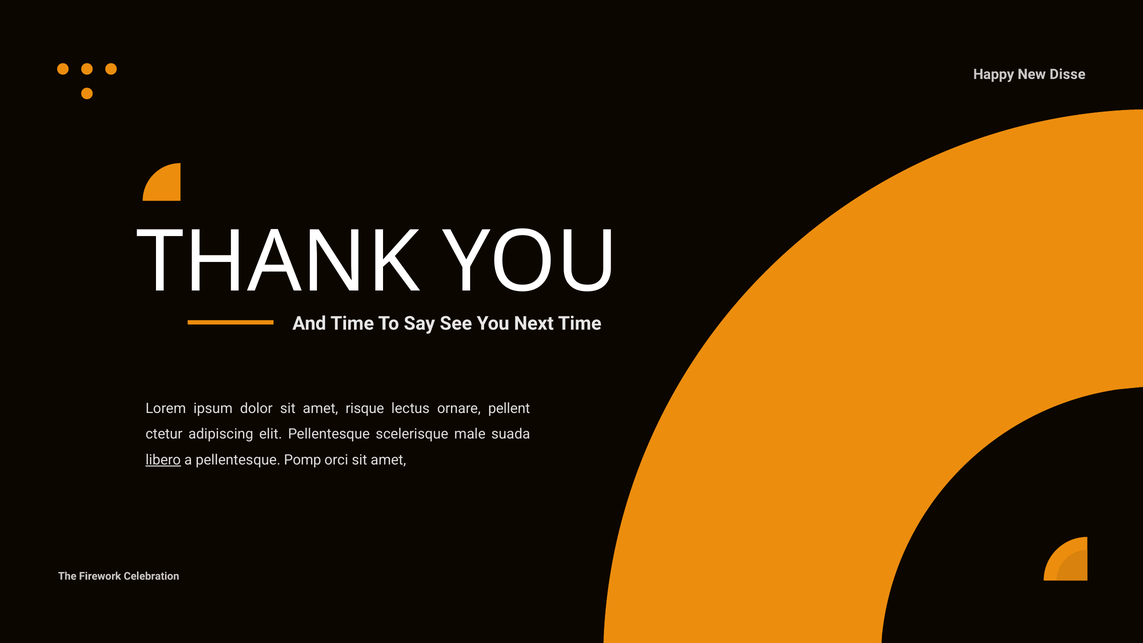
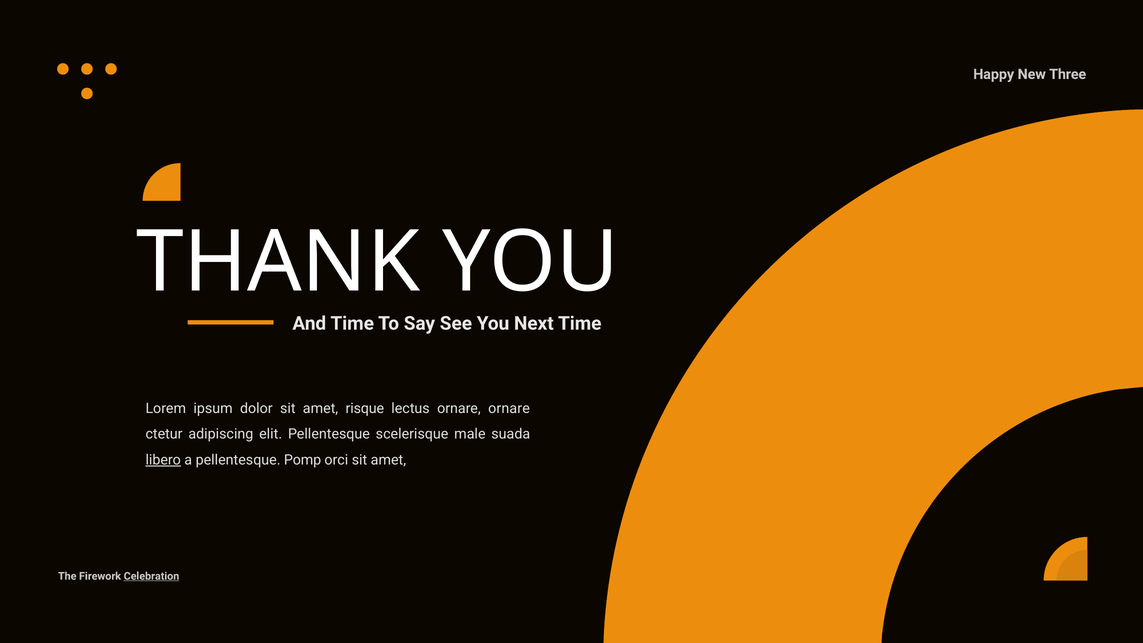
Disse: Disse -> Three
ornare pellent: pellent -> ornare
Celebration underline: none -> present
